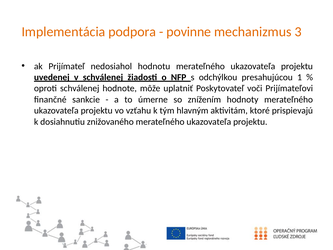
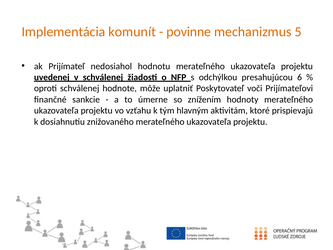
podpora: podpora -> komunít
3: 3 -> 5
1: 1 -> 6
